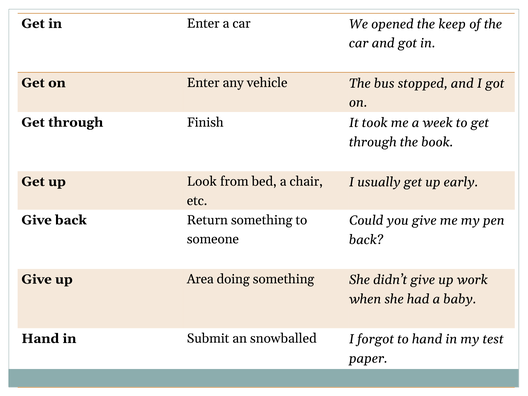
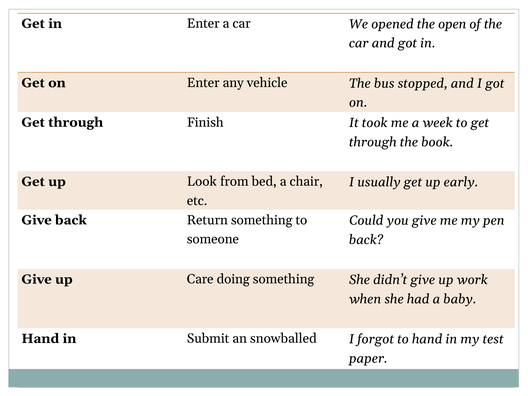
keep: keep -> open
Area: Area -> Care
